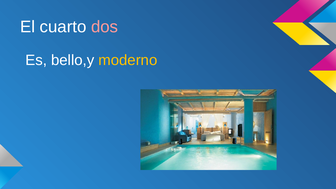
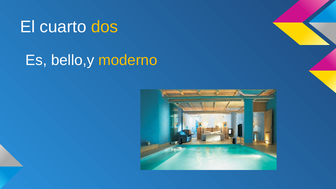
dos colour: pink -> yellow
